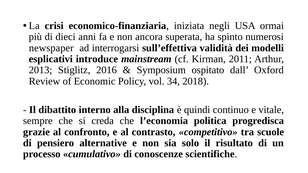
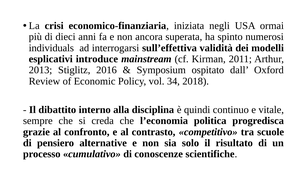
newspaper: newspaper -> individuals
